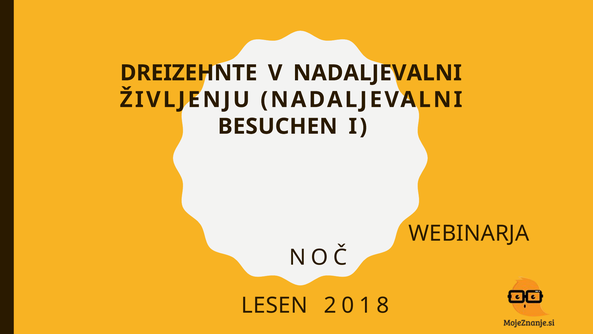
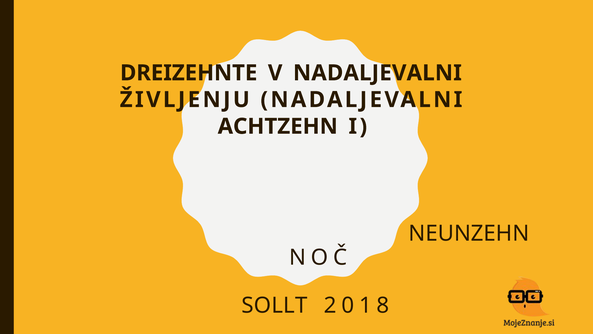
BESUCHEN: BESUCHEN -> ACHTZEHN
WEBINARJA: WEBINARJA -> NEUNZEHN
LESEN: LESEN -> SOLLT
